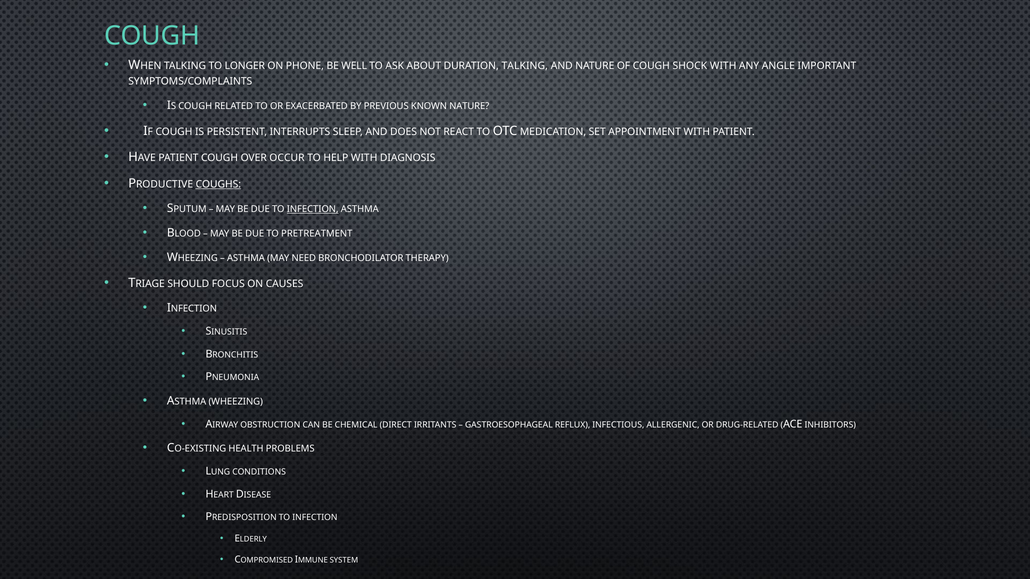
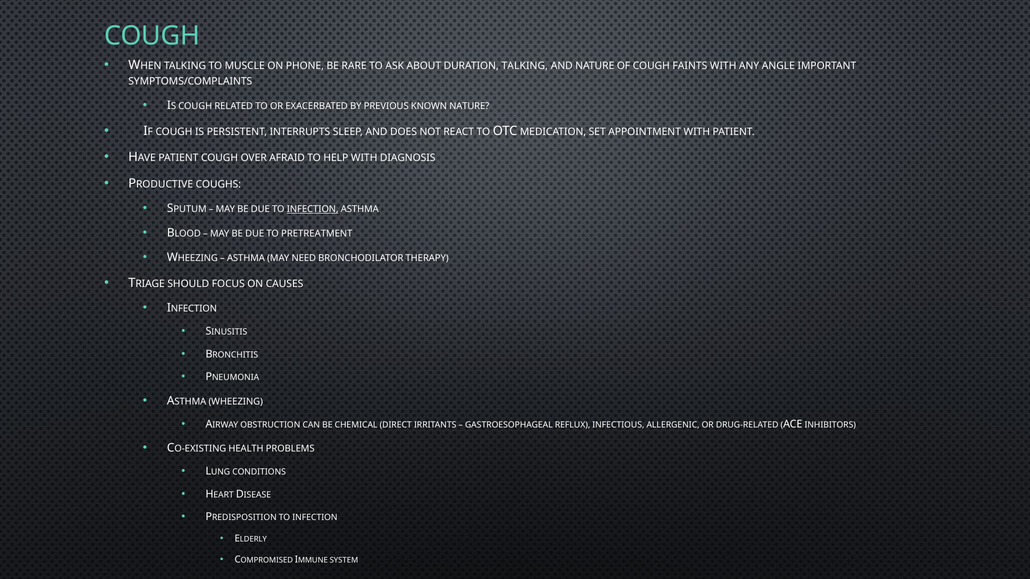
LONGER: LONGER -> MUSCLE
WELL: WELL -> RARE
SHOCK: SHOCK -> FAINTS
OCCUR: OCCUR -> AFRAID
COUGHS underline: present -> none
